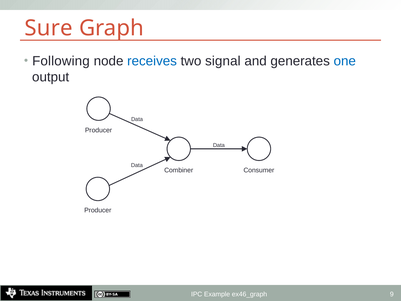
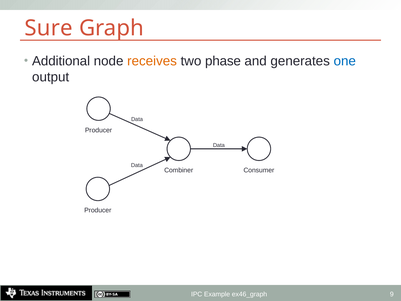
Following: Following -> Additional
receives colour: blue -> orange
signal: signal -> phase
